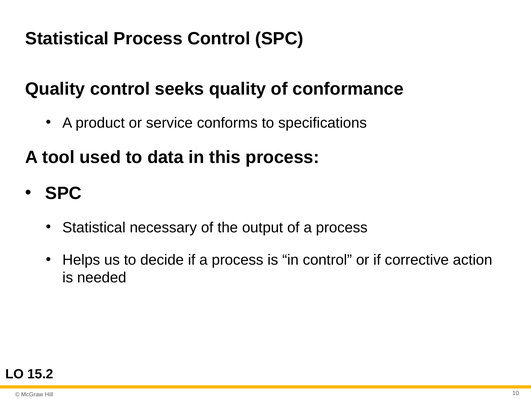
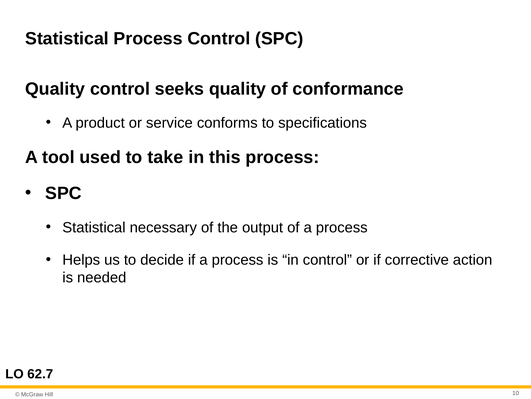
data: data -> take
15.2: 15.2 -> 62.7
